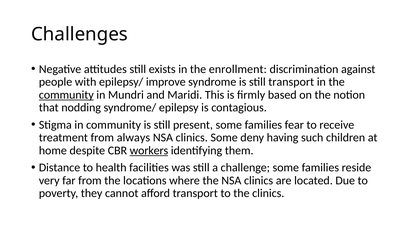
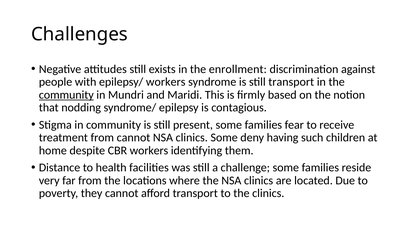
epilepsy/ improve: improve -> workers
from always: always -> cannot
workers at (149, 151) underline: present -> none
